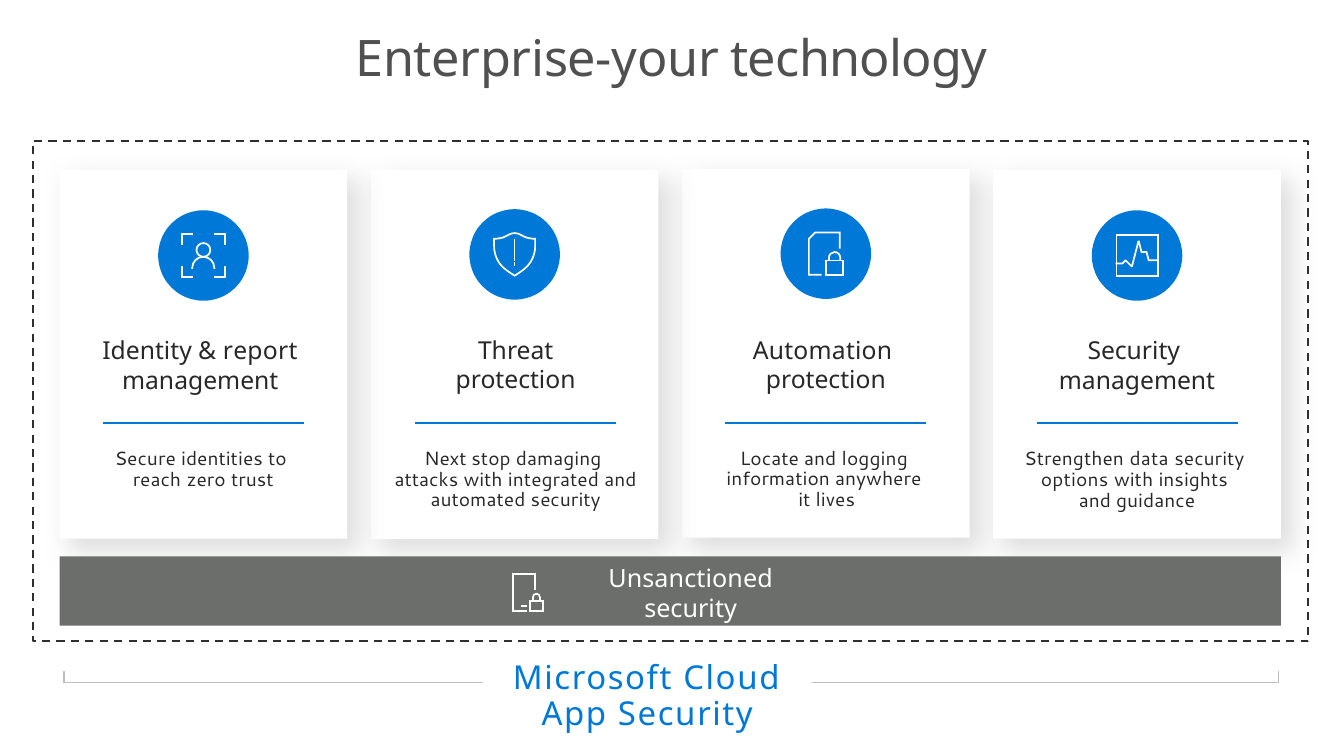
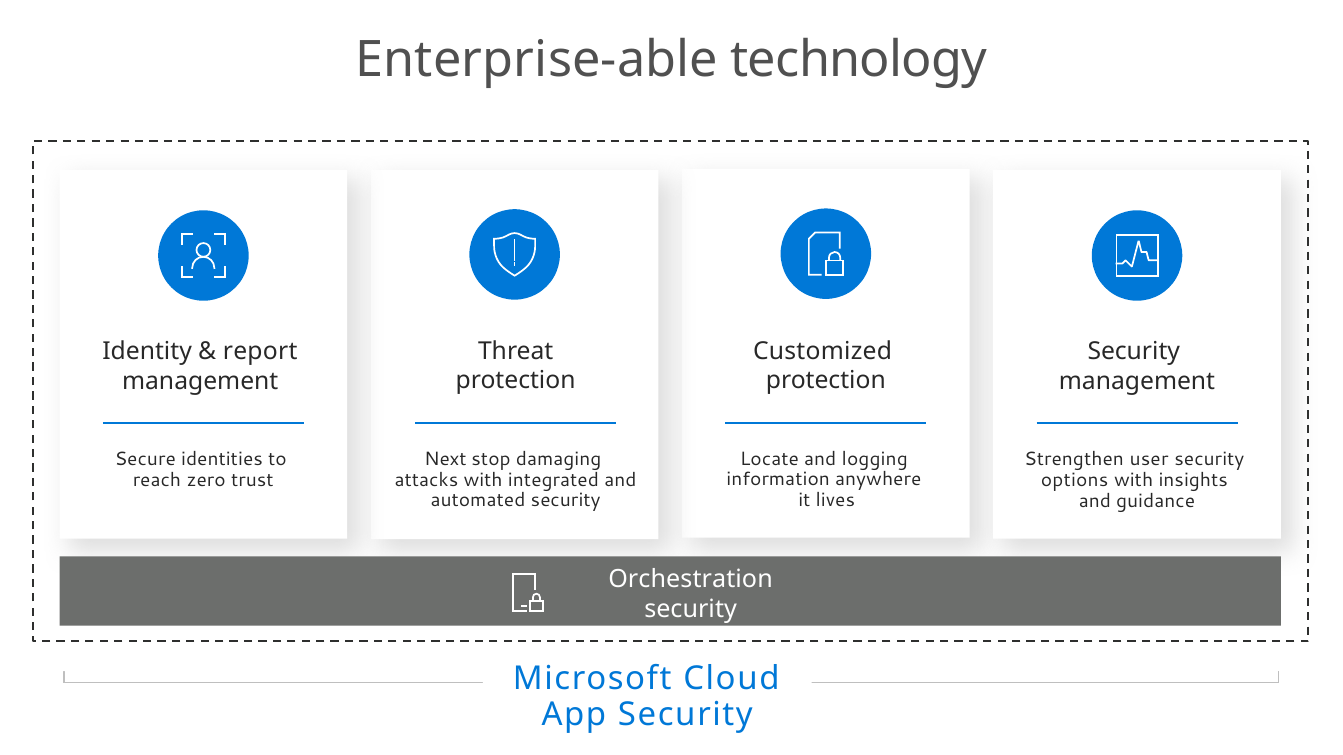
Enterprise-your: Enterprise-your -> Enterprise-able
Automation: Automation -> Customized
data: data -> user
Unsanctioned: Unsanctioned -> Orchestration
